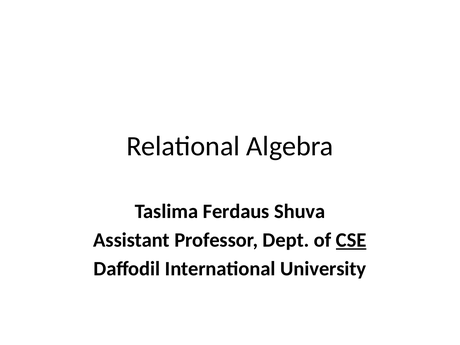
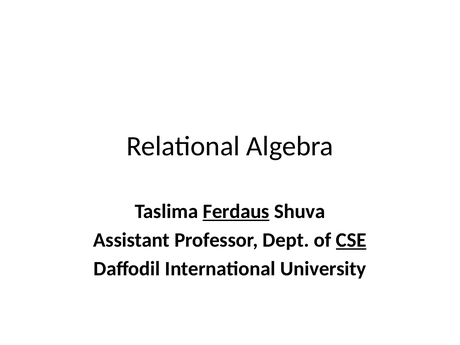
Ferdaus underline: none -> present
